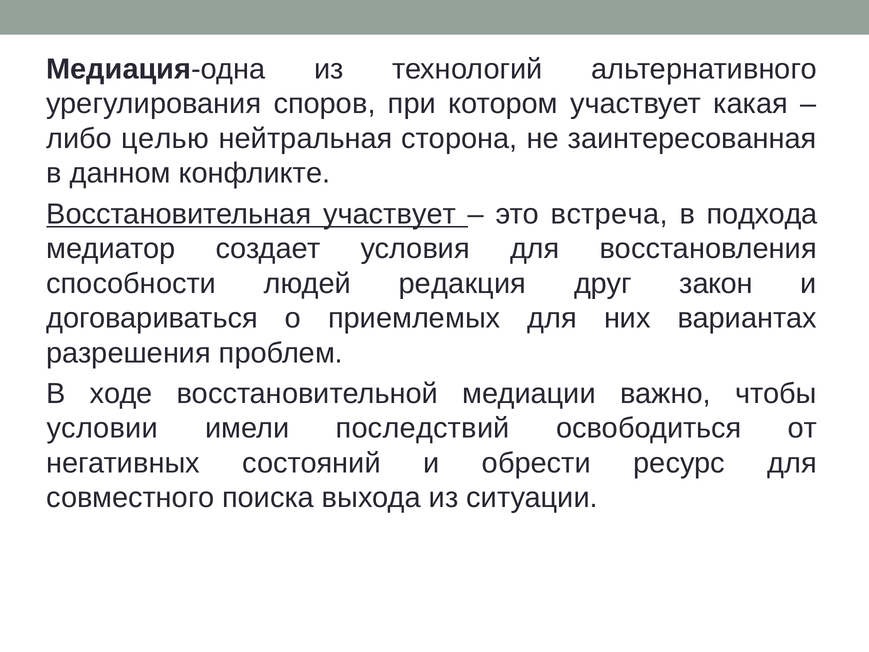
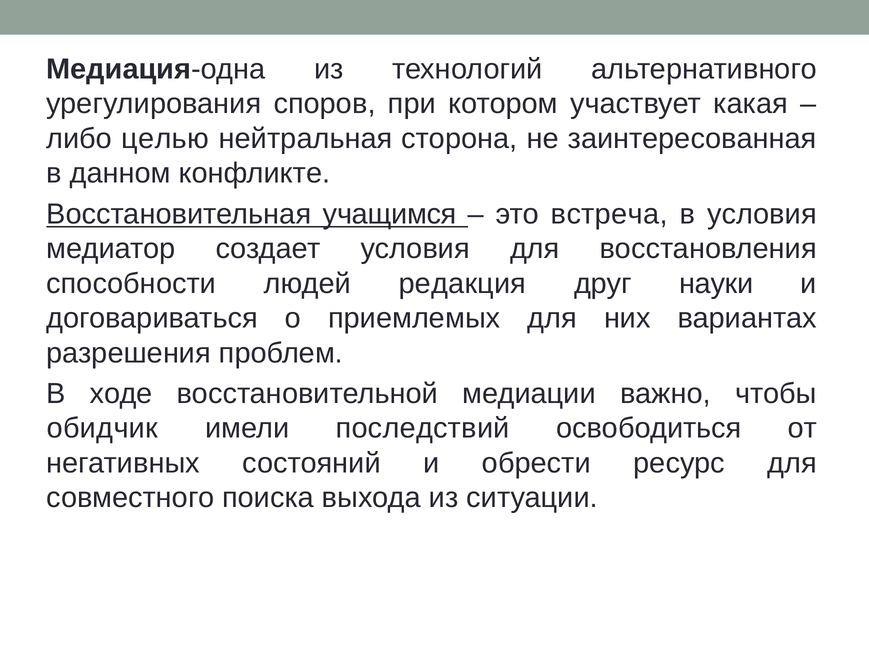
Восстановительная участвует: участвует -> учащимся
в подхода: подхода -> условия
закон: закон -> науки
условии: условии -> обидчик
